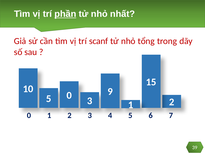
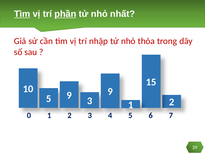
Tìm at (22, 14) underline: none -> present
scanf: scanf -> nhập
tổng: tổng -> thỏa
5 0: 0 -> 9
